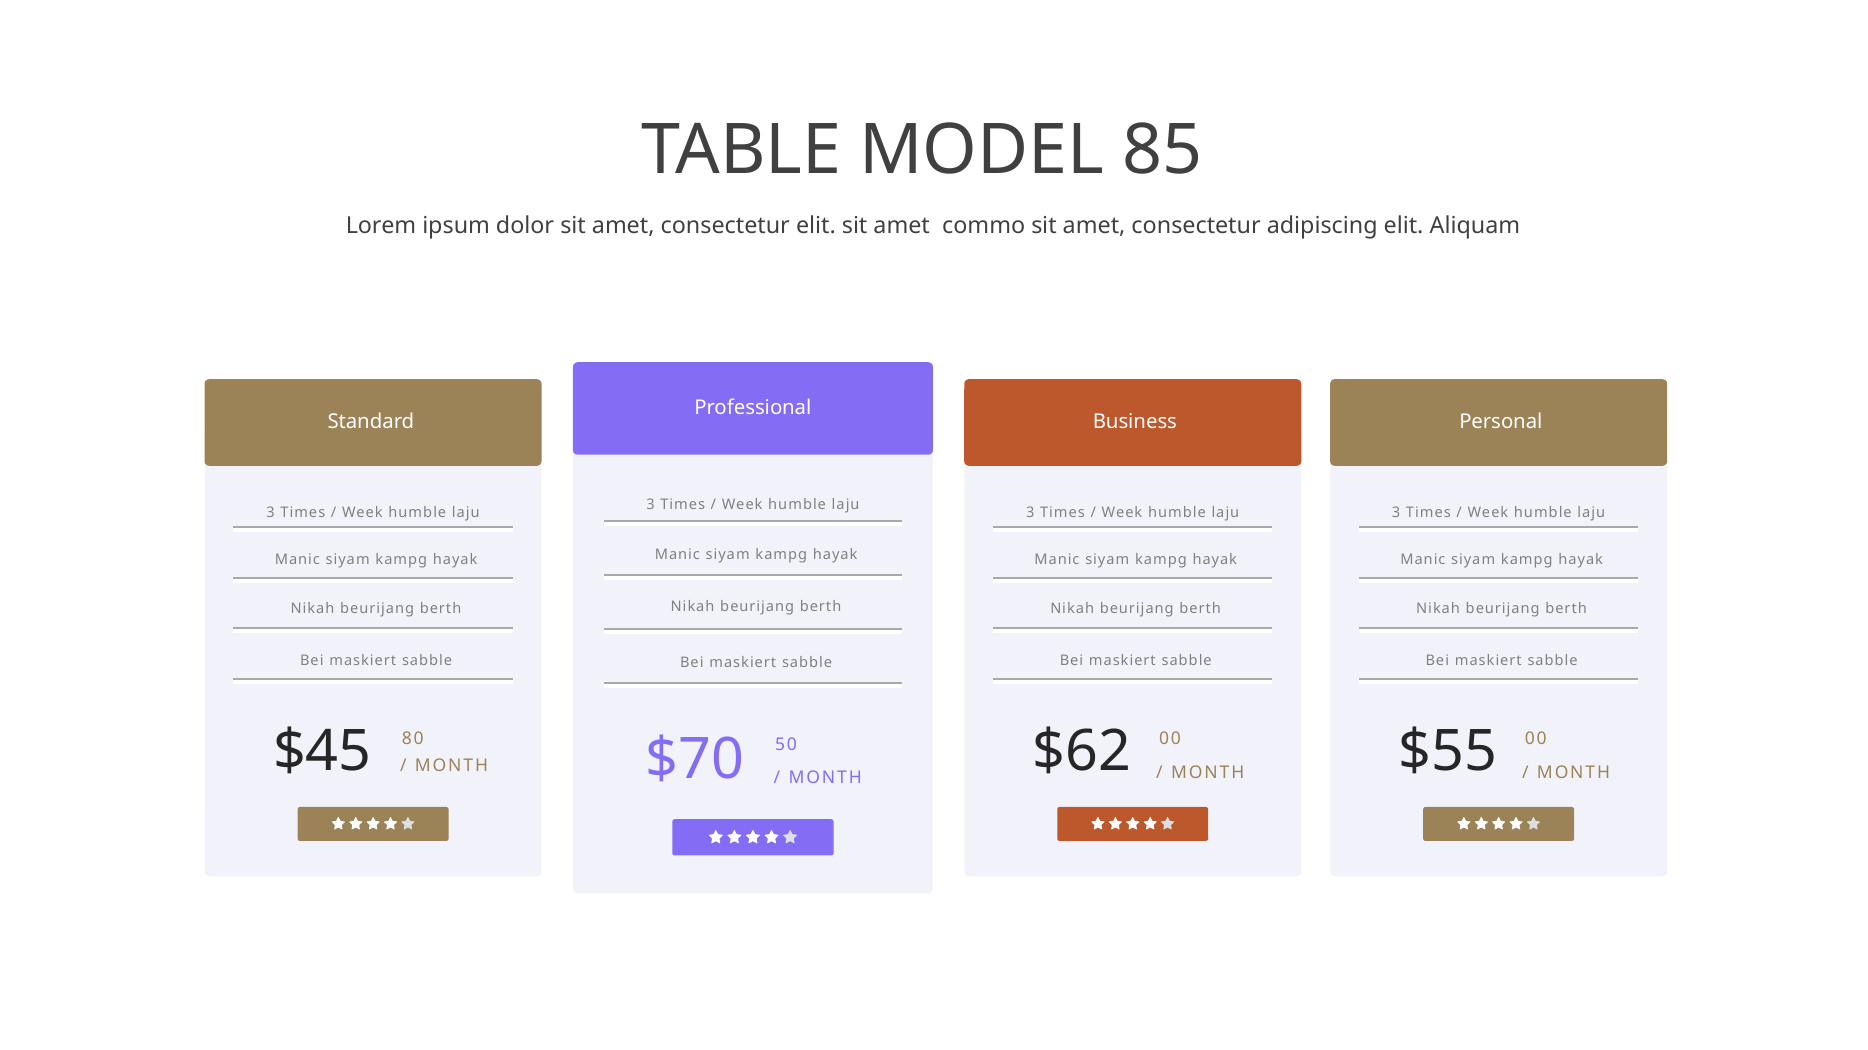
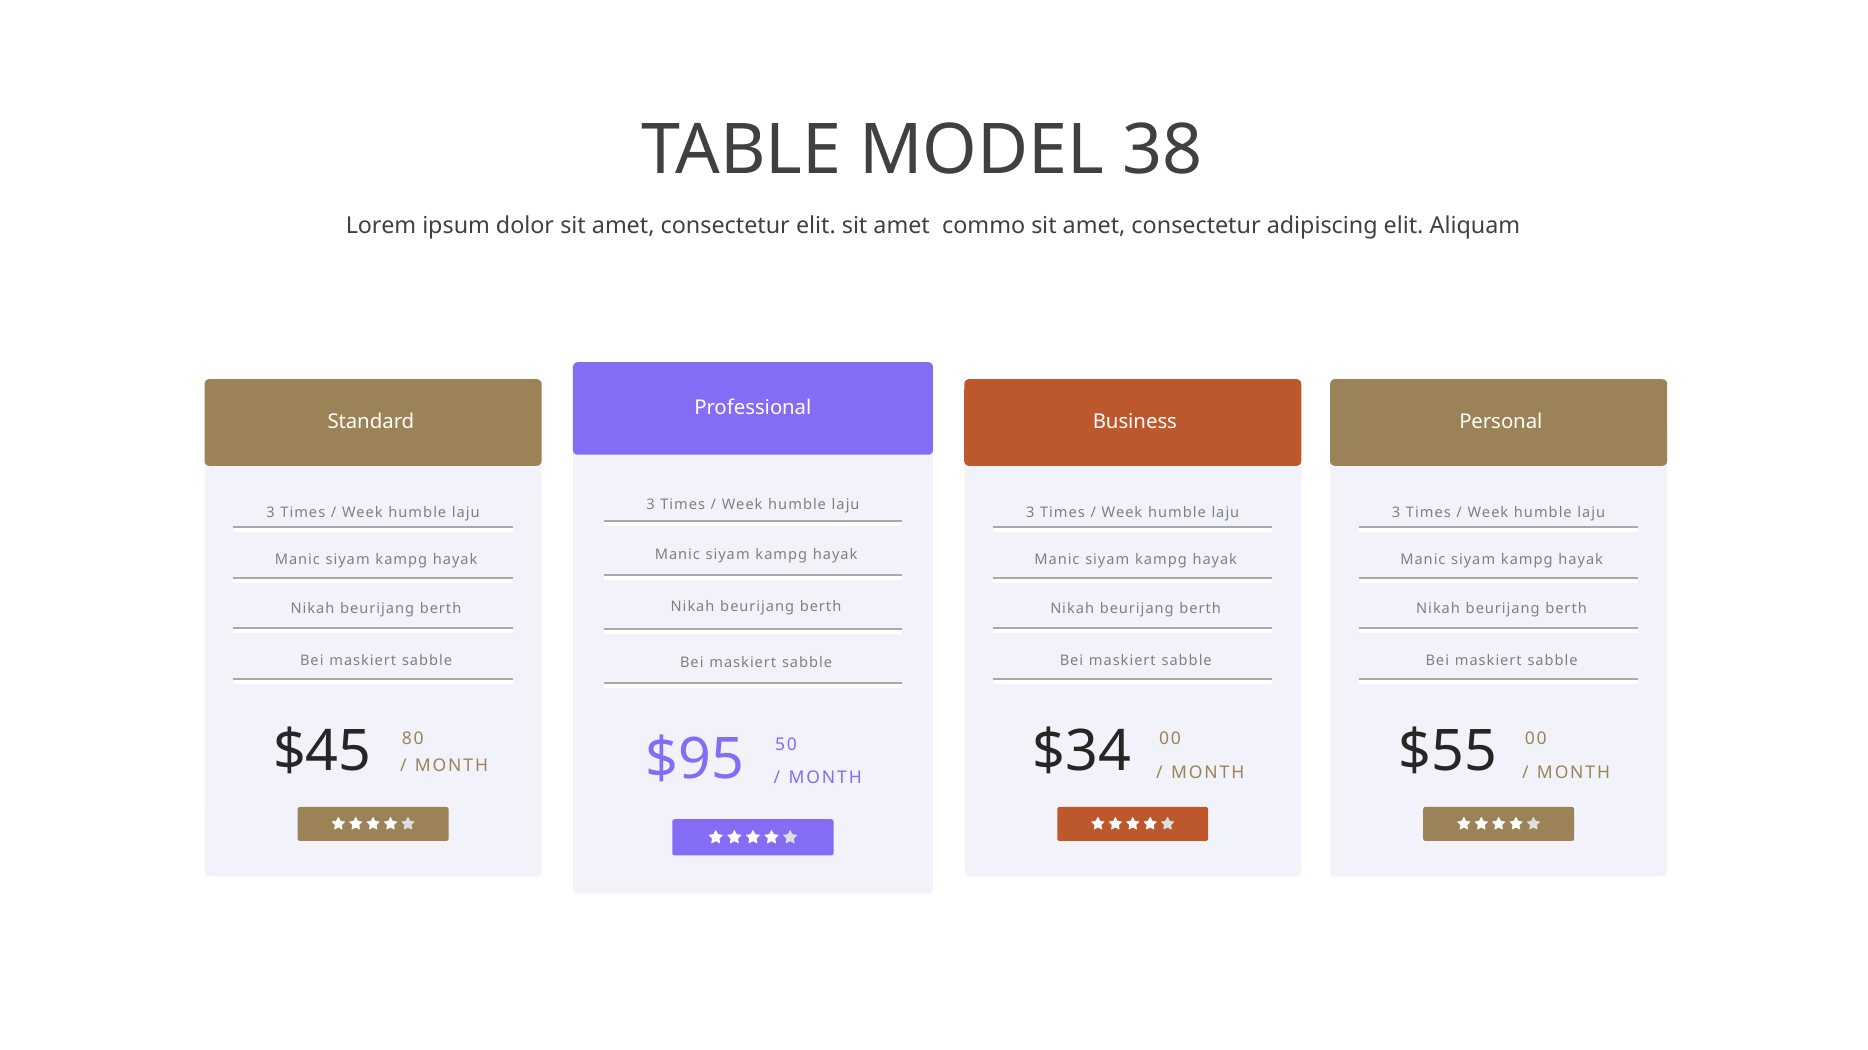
85: 85 -> 38
$62: $62 -> $34
$70: $70 -> $95
